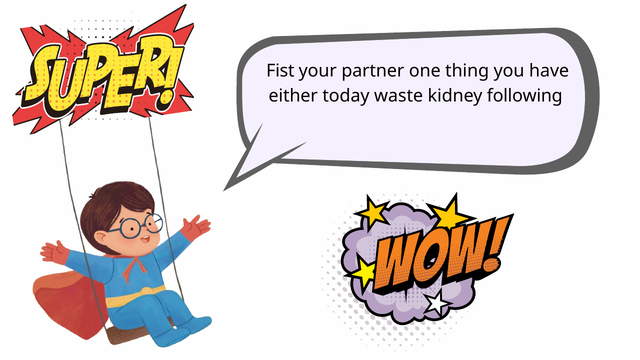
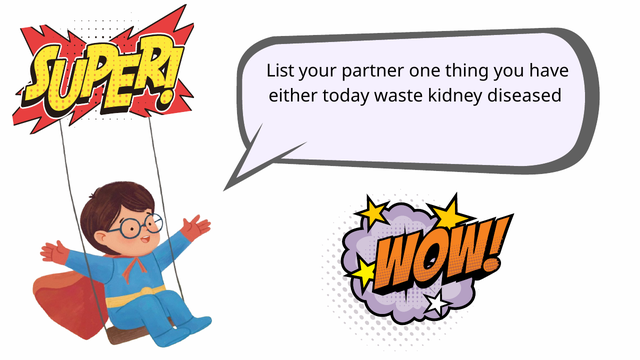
Fist: Fist -> List
following: following -> diseased
